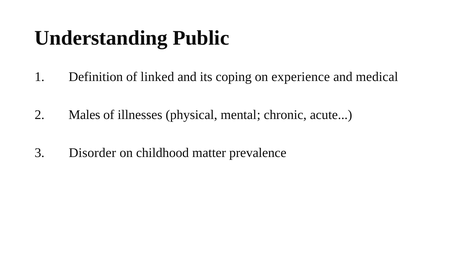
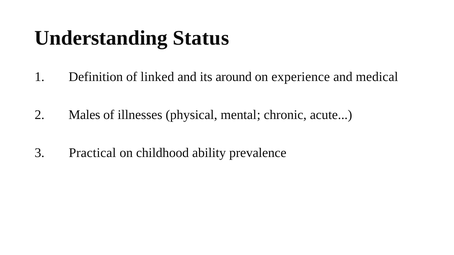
Public: Public -> Status
coping: coping -> around
Disorder: Disorder -> Practical
matter: matter -> ability
